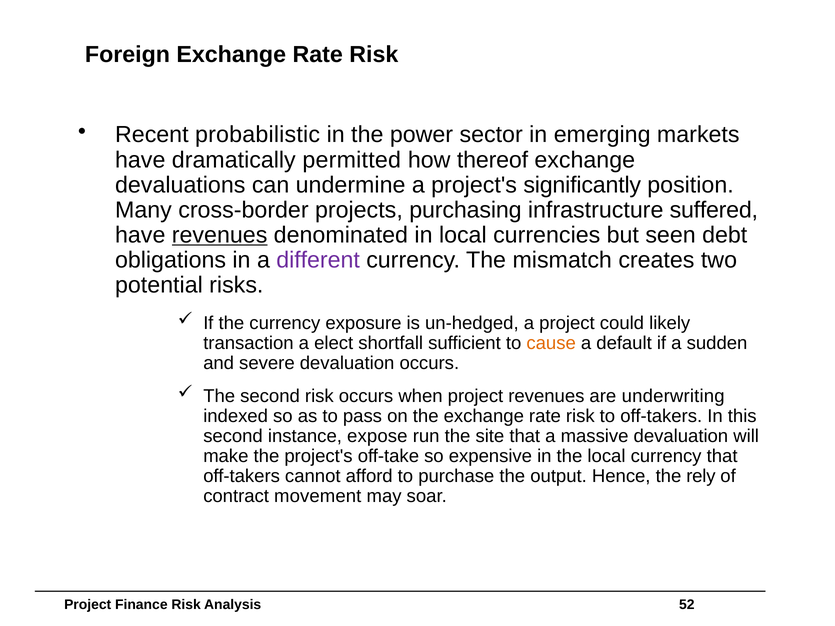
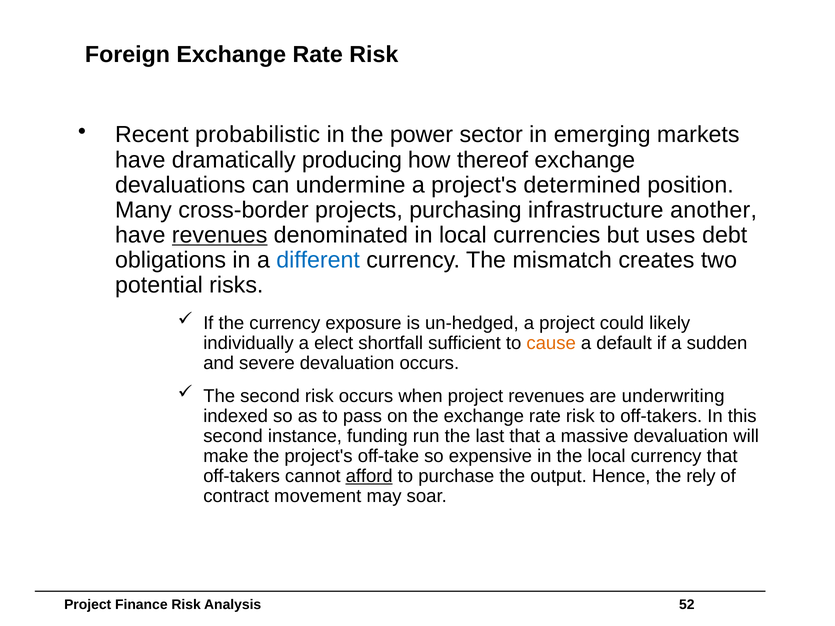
permitted: permitted -> producing
significantly: significantly -> determined
suffered: suffered -> another
seen: seen -> uses
different colour: purple -> blue
transaction: transaction -> individually
expose: expose -> funding
site: site -> last
afford underline: none -> present
